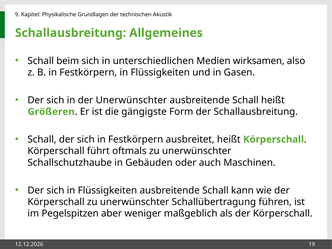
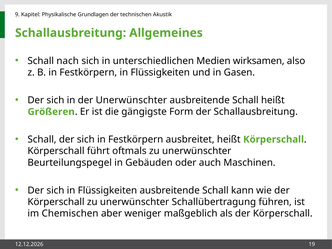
beim: beim -> nach
Schallschutzhaube: Schallschutzhaube -> Beurteilungspegel
Pegelspitzen: Pegelspitzen -> Chemischen
